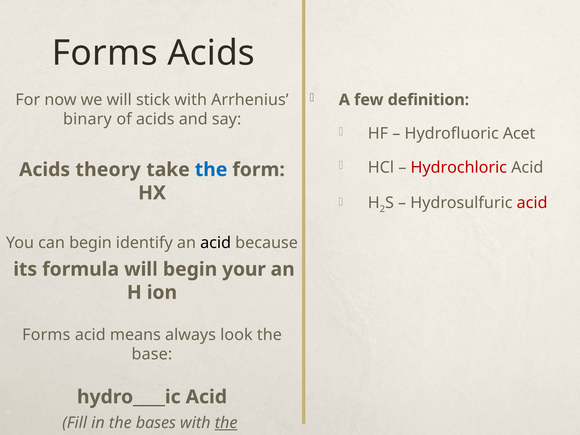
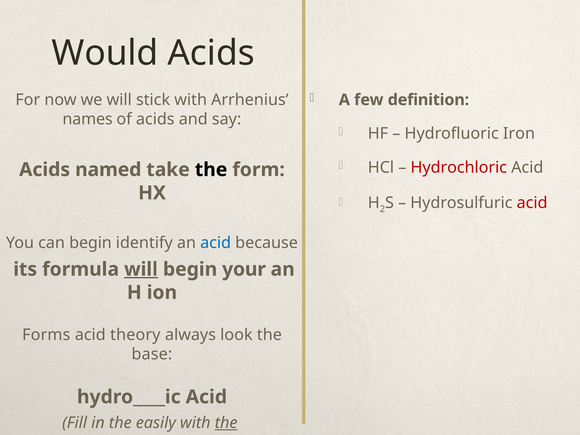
Forms at (105, 53): Forms -> Would
binary: binary -> names
Acet: Acet -> Iron
theory: theory -> named
the at (211, 170) colour: blue -> black
acid at (216, 243) colour: black -> blue
will at (141, 269) underline: none -> present
means: means -> theory
bases: bases -> easily
